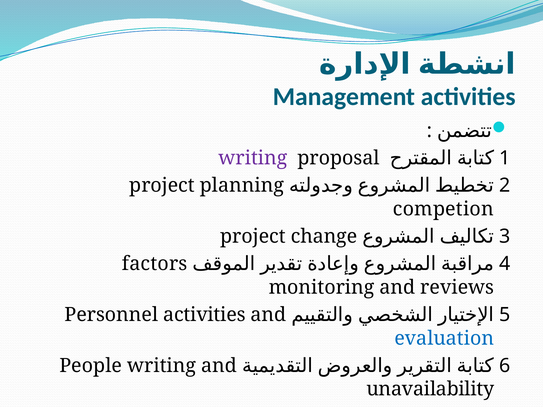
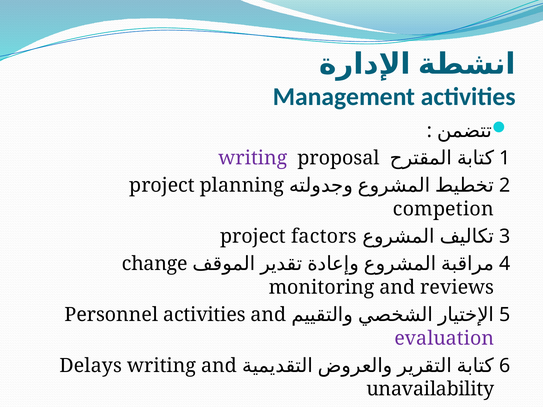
change: change -> factors
factors: factors -> change
evaluation colour: blue -> purple
People: People -> Delays
